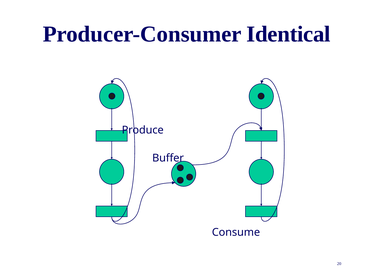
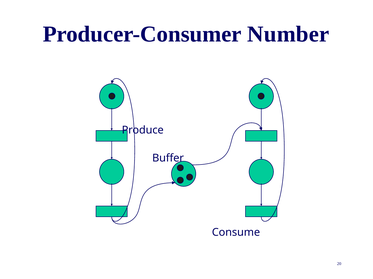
Identical: Identical -> Number
